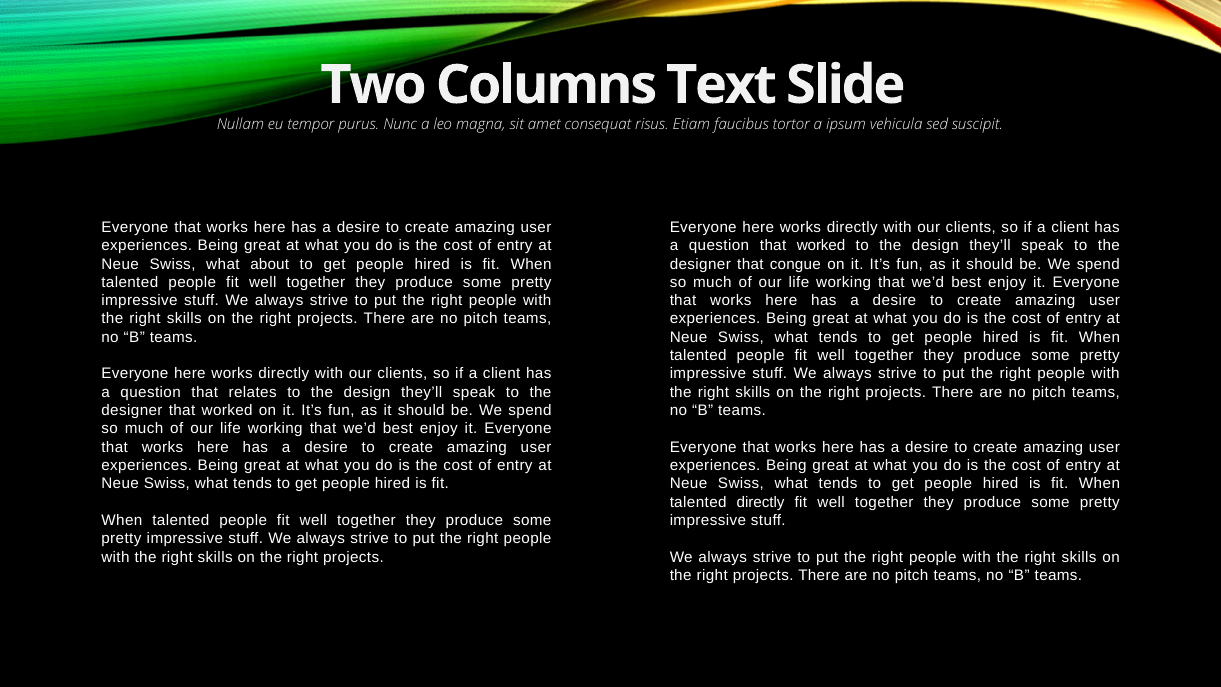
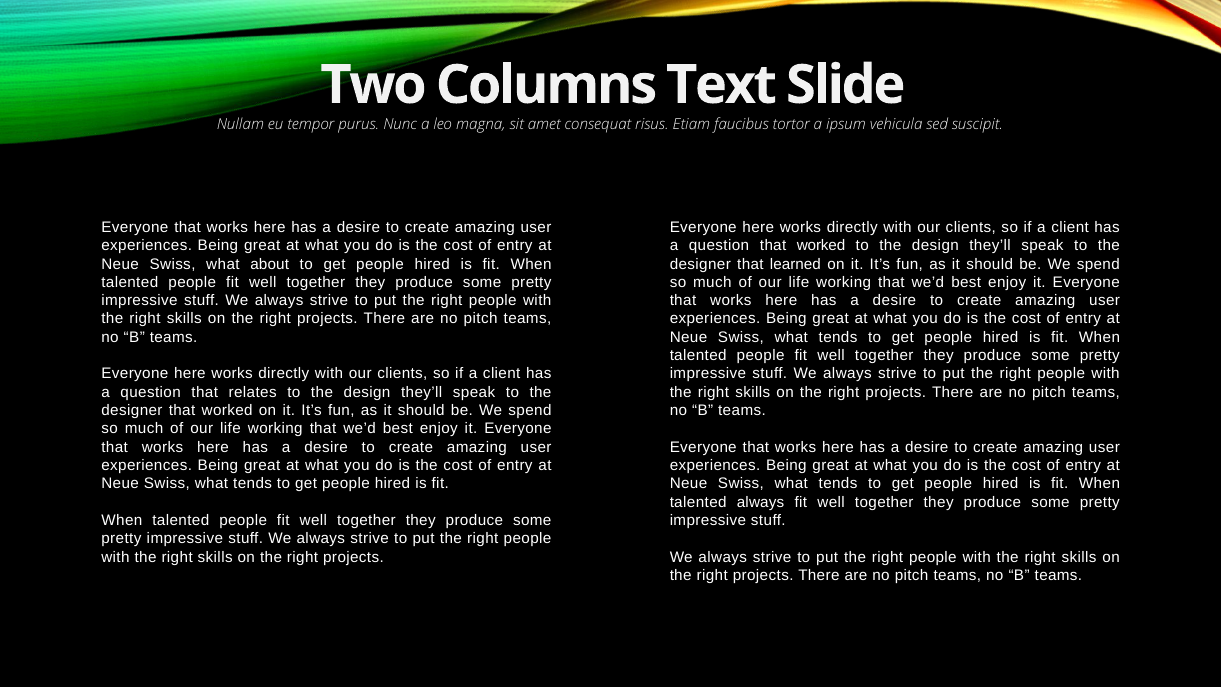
congue: congue -> learned
talented directly: directly -> always
